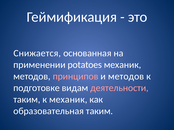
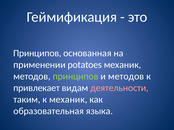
Снижается at (37, 53): Снижается -> Принципов
принципов at (76, 77) colour: pink -> light green
подготовке: подготовке -> привлекает
образовательная таким: таким -> языка
